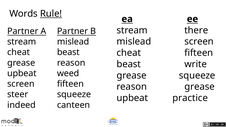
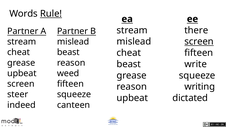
screen at (199, 42) underline: none -> present
reason grease: grease -> writing
practice: practice -> dictated
